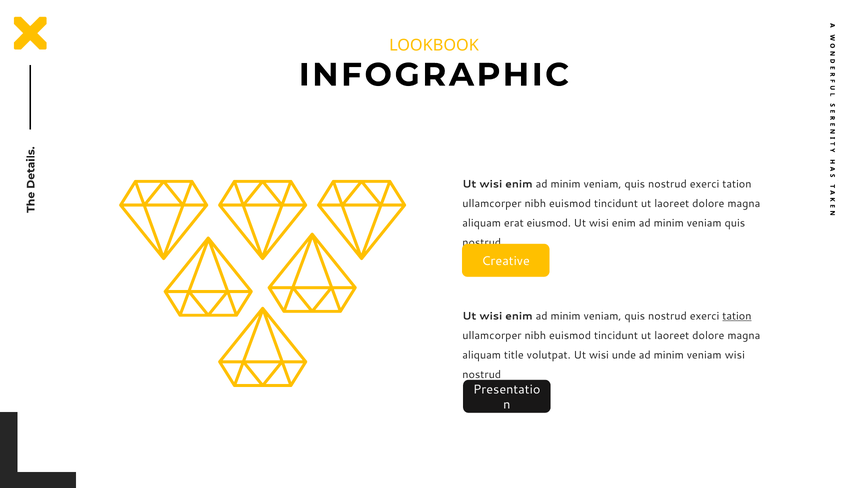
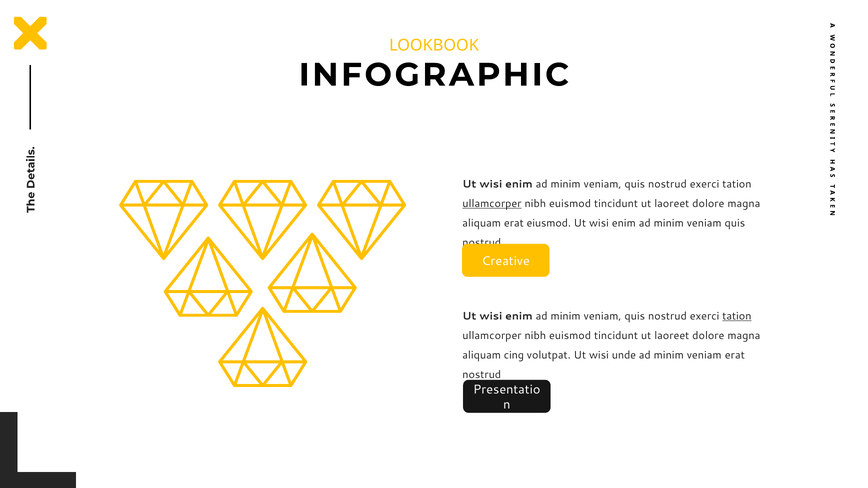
ullamcorper at (492, 204) underline: none -> present
title: title -> cing
veniam wisi: wisi -> erat
